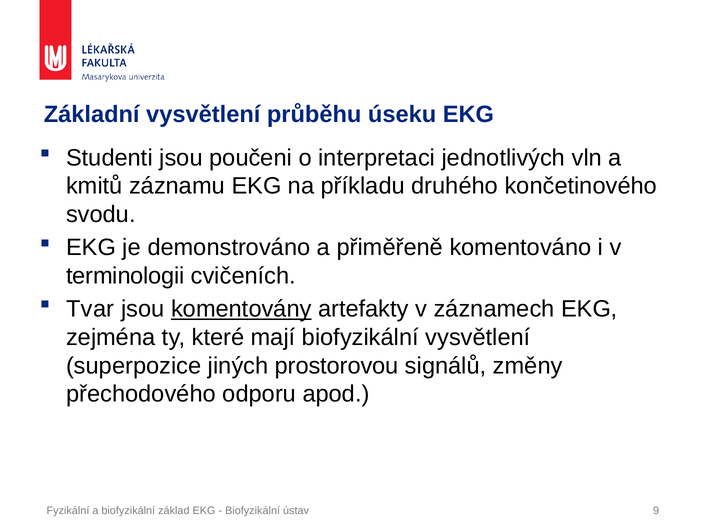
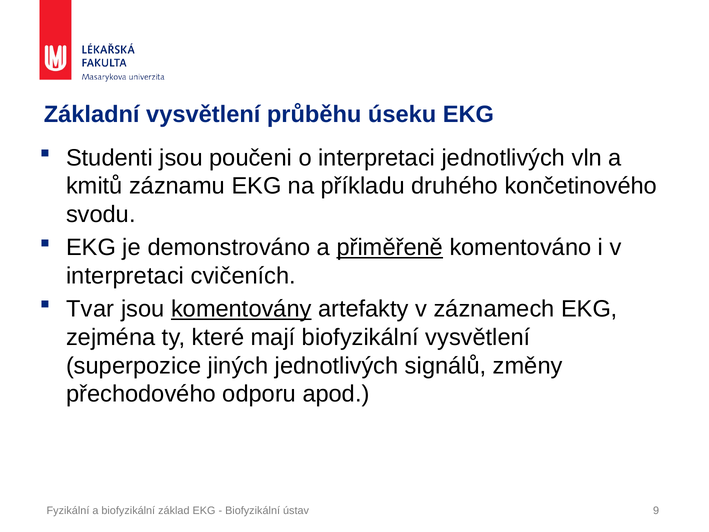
přiměřeně underline: none -> present
terminologii at (125, 276): terminologii -> interpretaci
jiných prostorovou: prostorovou -> jednotlivých
